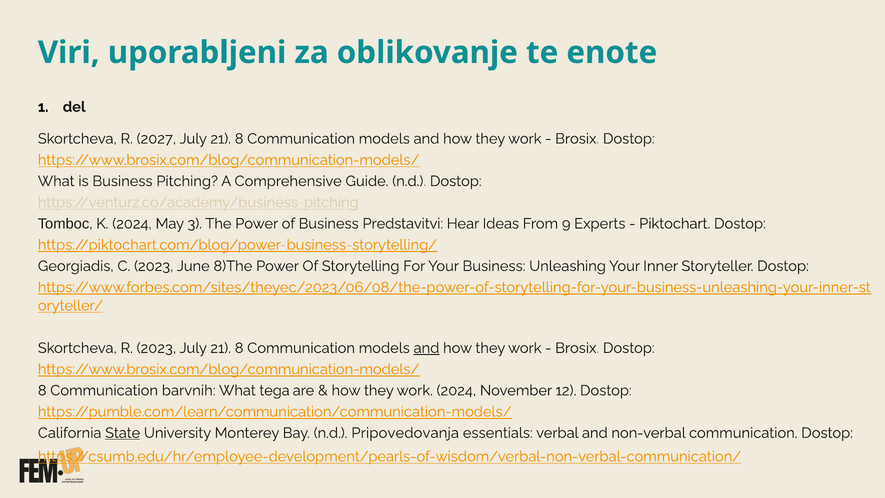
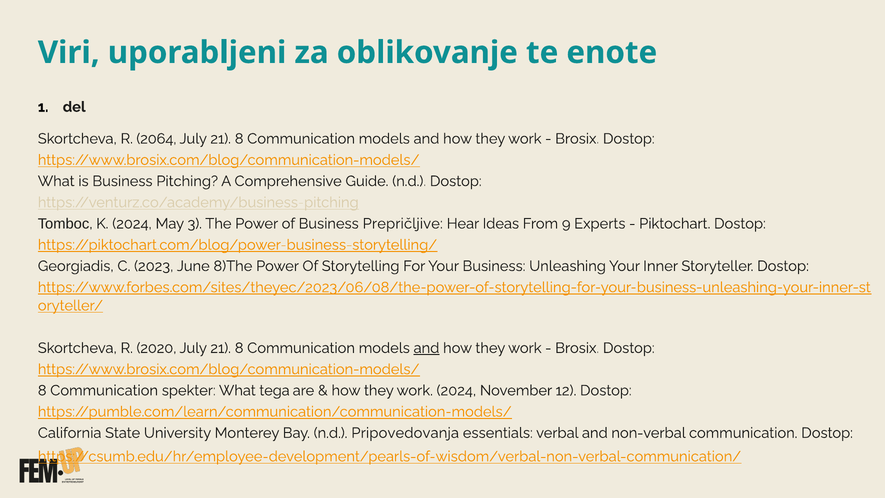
2027: 2027 -> 2064
Predstavitvi: Predstavitvi -> Prepričljive
R 2023: 2023 -> 2020
barvnih: barvnih -> spekter
State underline: present -> none
